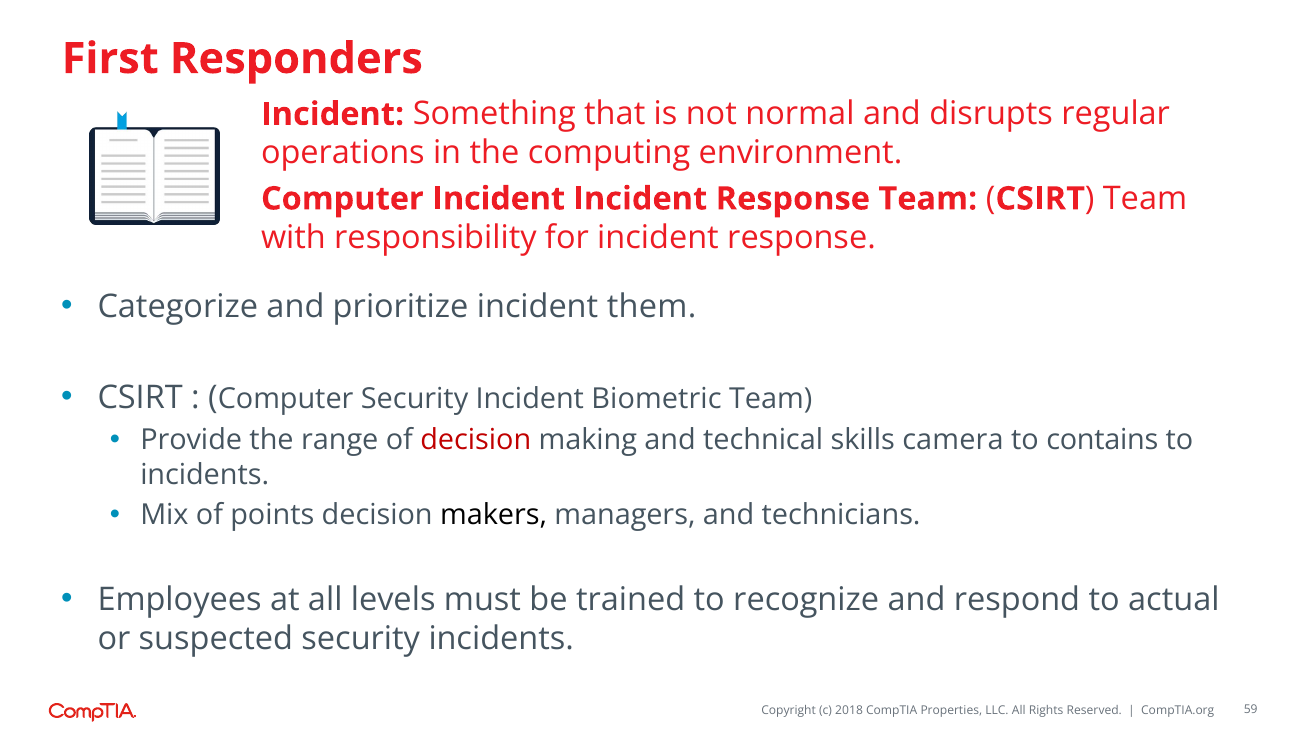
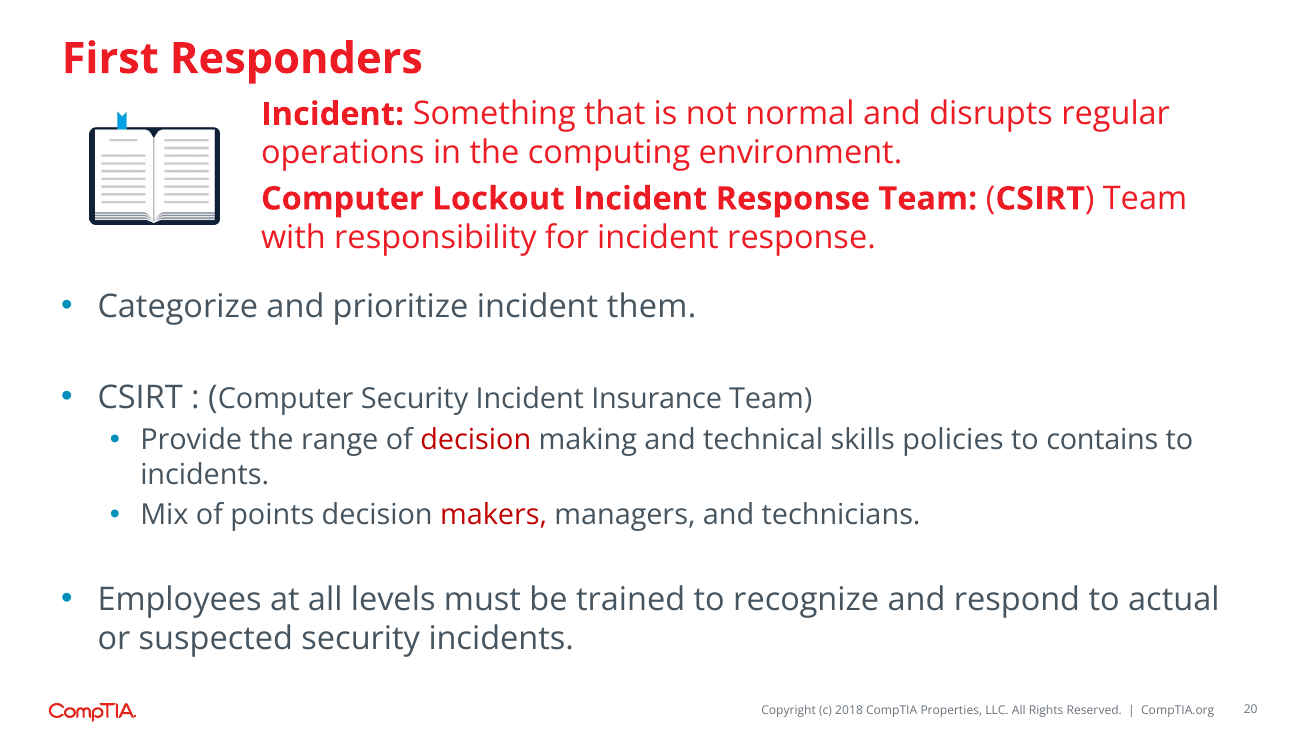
Computer Incident: Incident -> Lockout
Biometric: Biometric -> Insurance
camera: camera -> policies
makers colour: black -> red
59: 59 -> 20
